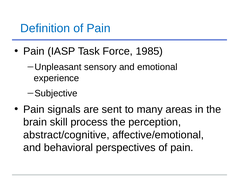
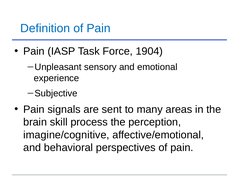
1985: 1985 -> 1904
abstract/cognitive: abstract/cognitive -> imagine/cognitive
